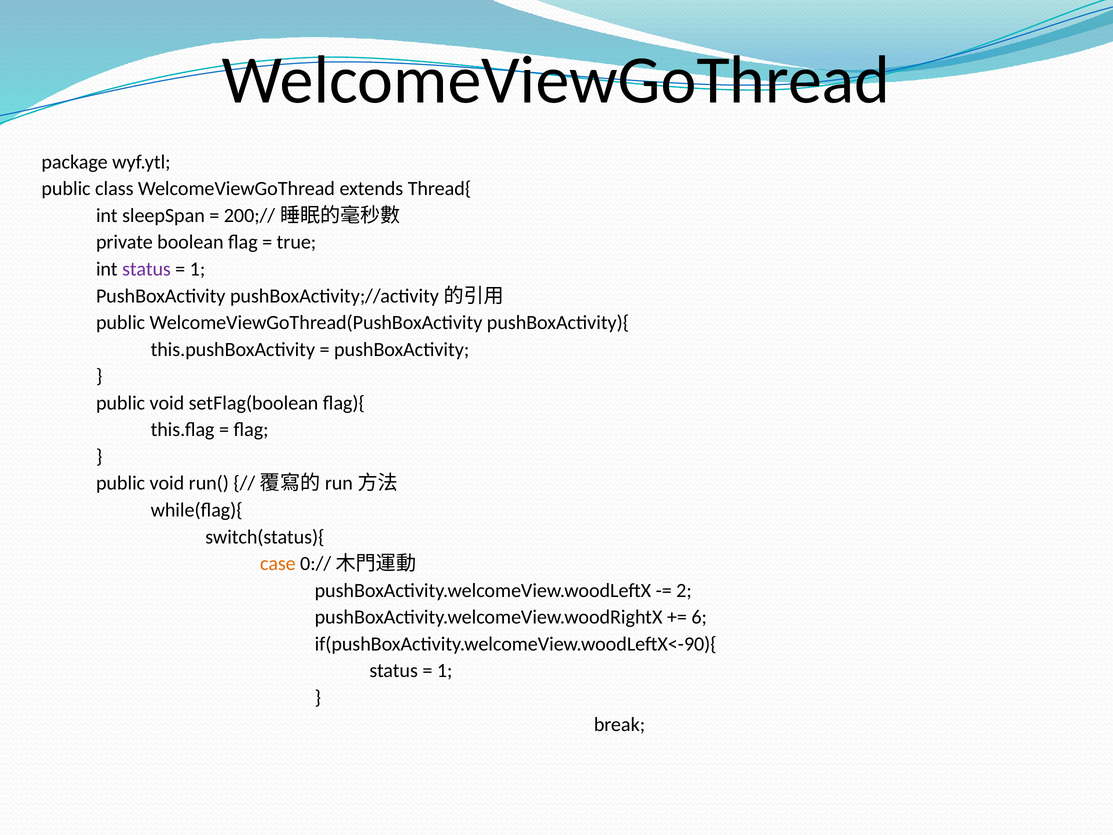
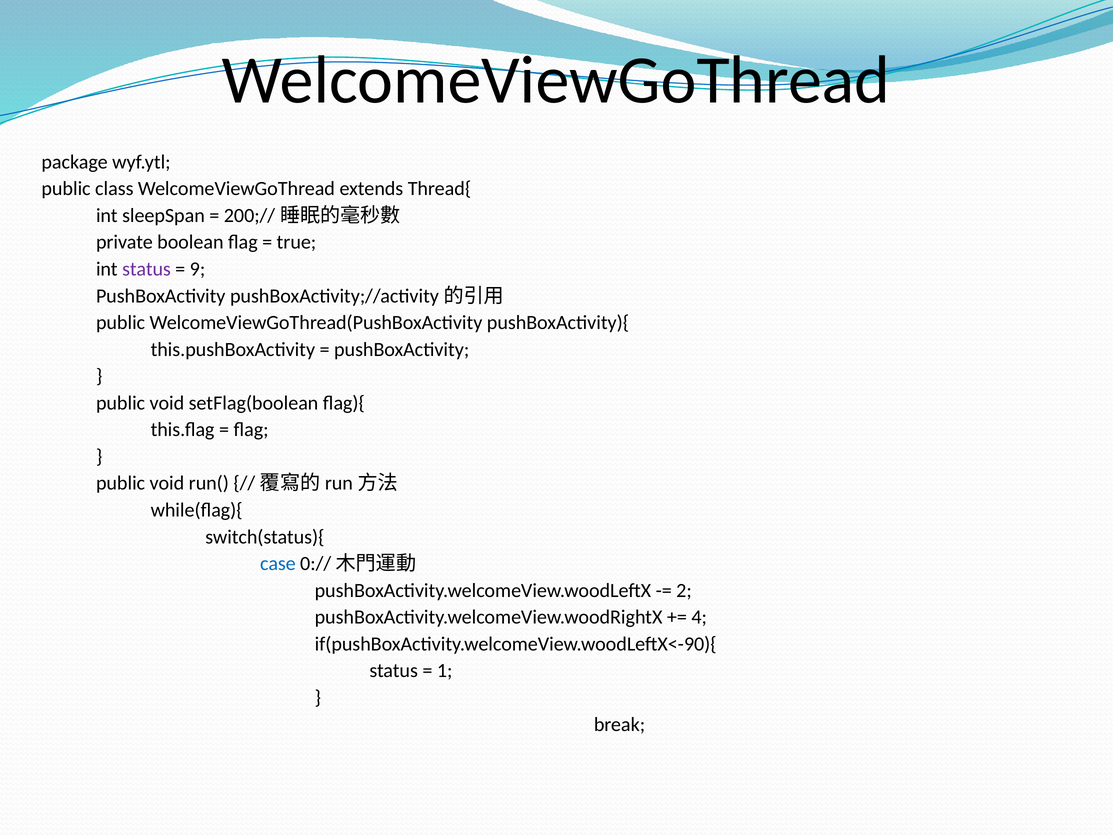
1 at (197, 269): 1 -> 9
case colour: orange -> blue
6: 6 -> 4
